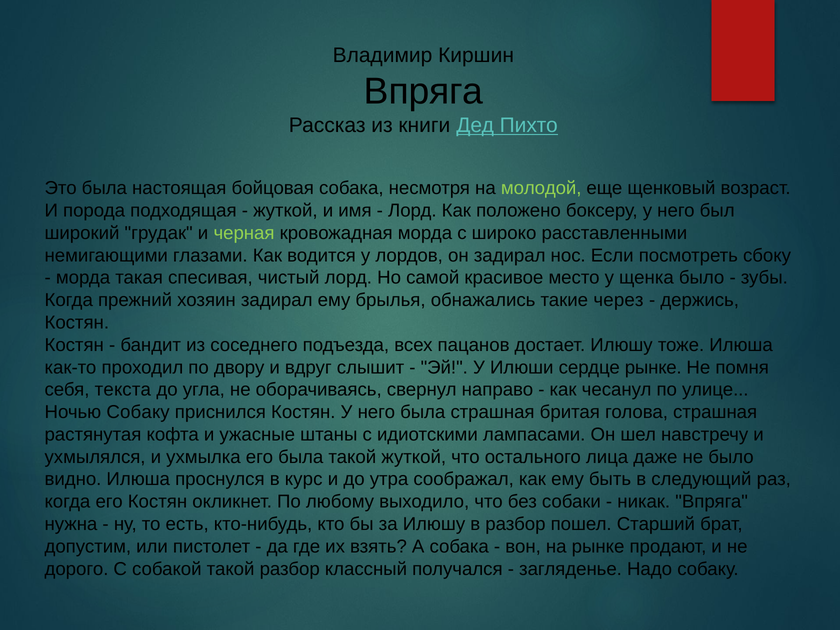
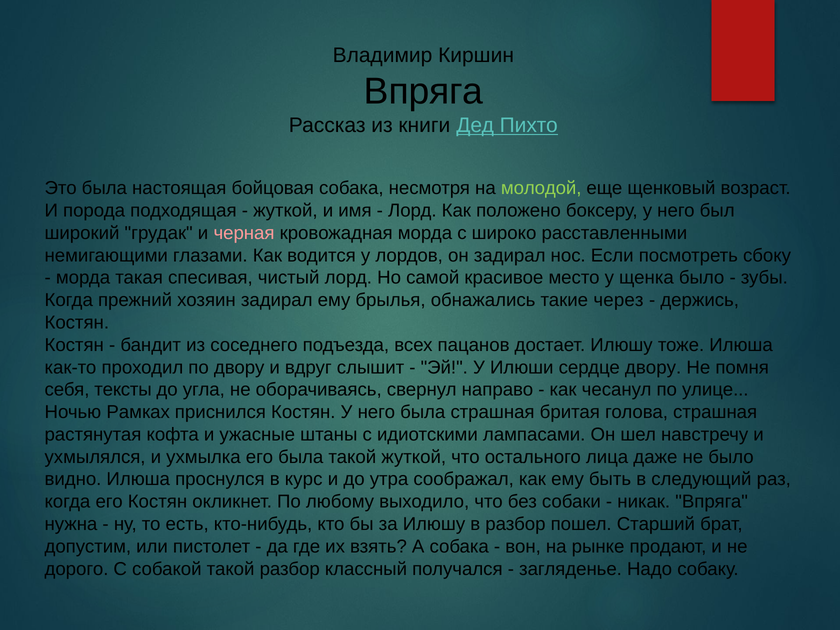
черная colour: light green -> pink
сердце рынке: рынке -> двору
текста: текста -> тексты
Ночью Собаку: Собаку -> Рамках
